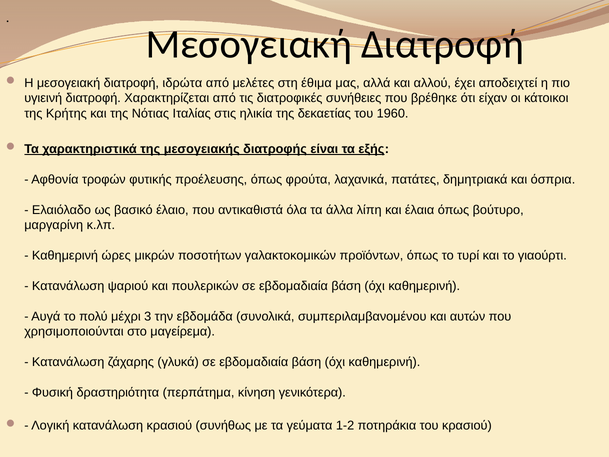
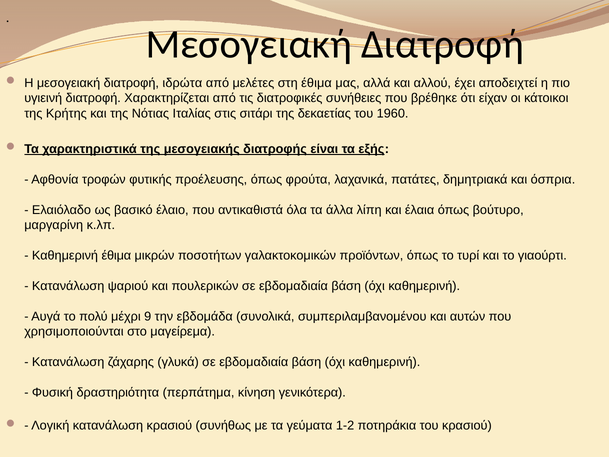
ηλικία: ηλικία -> σιτάρι
Καθημερινή ώρες: ώρες -> έθιμα
3: 3 -> 9
